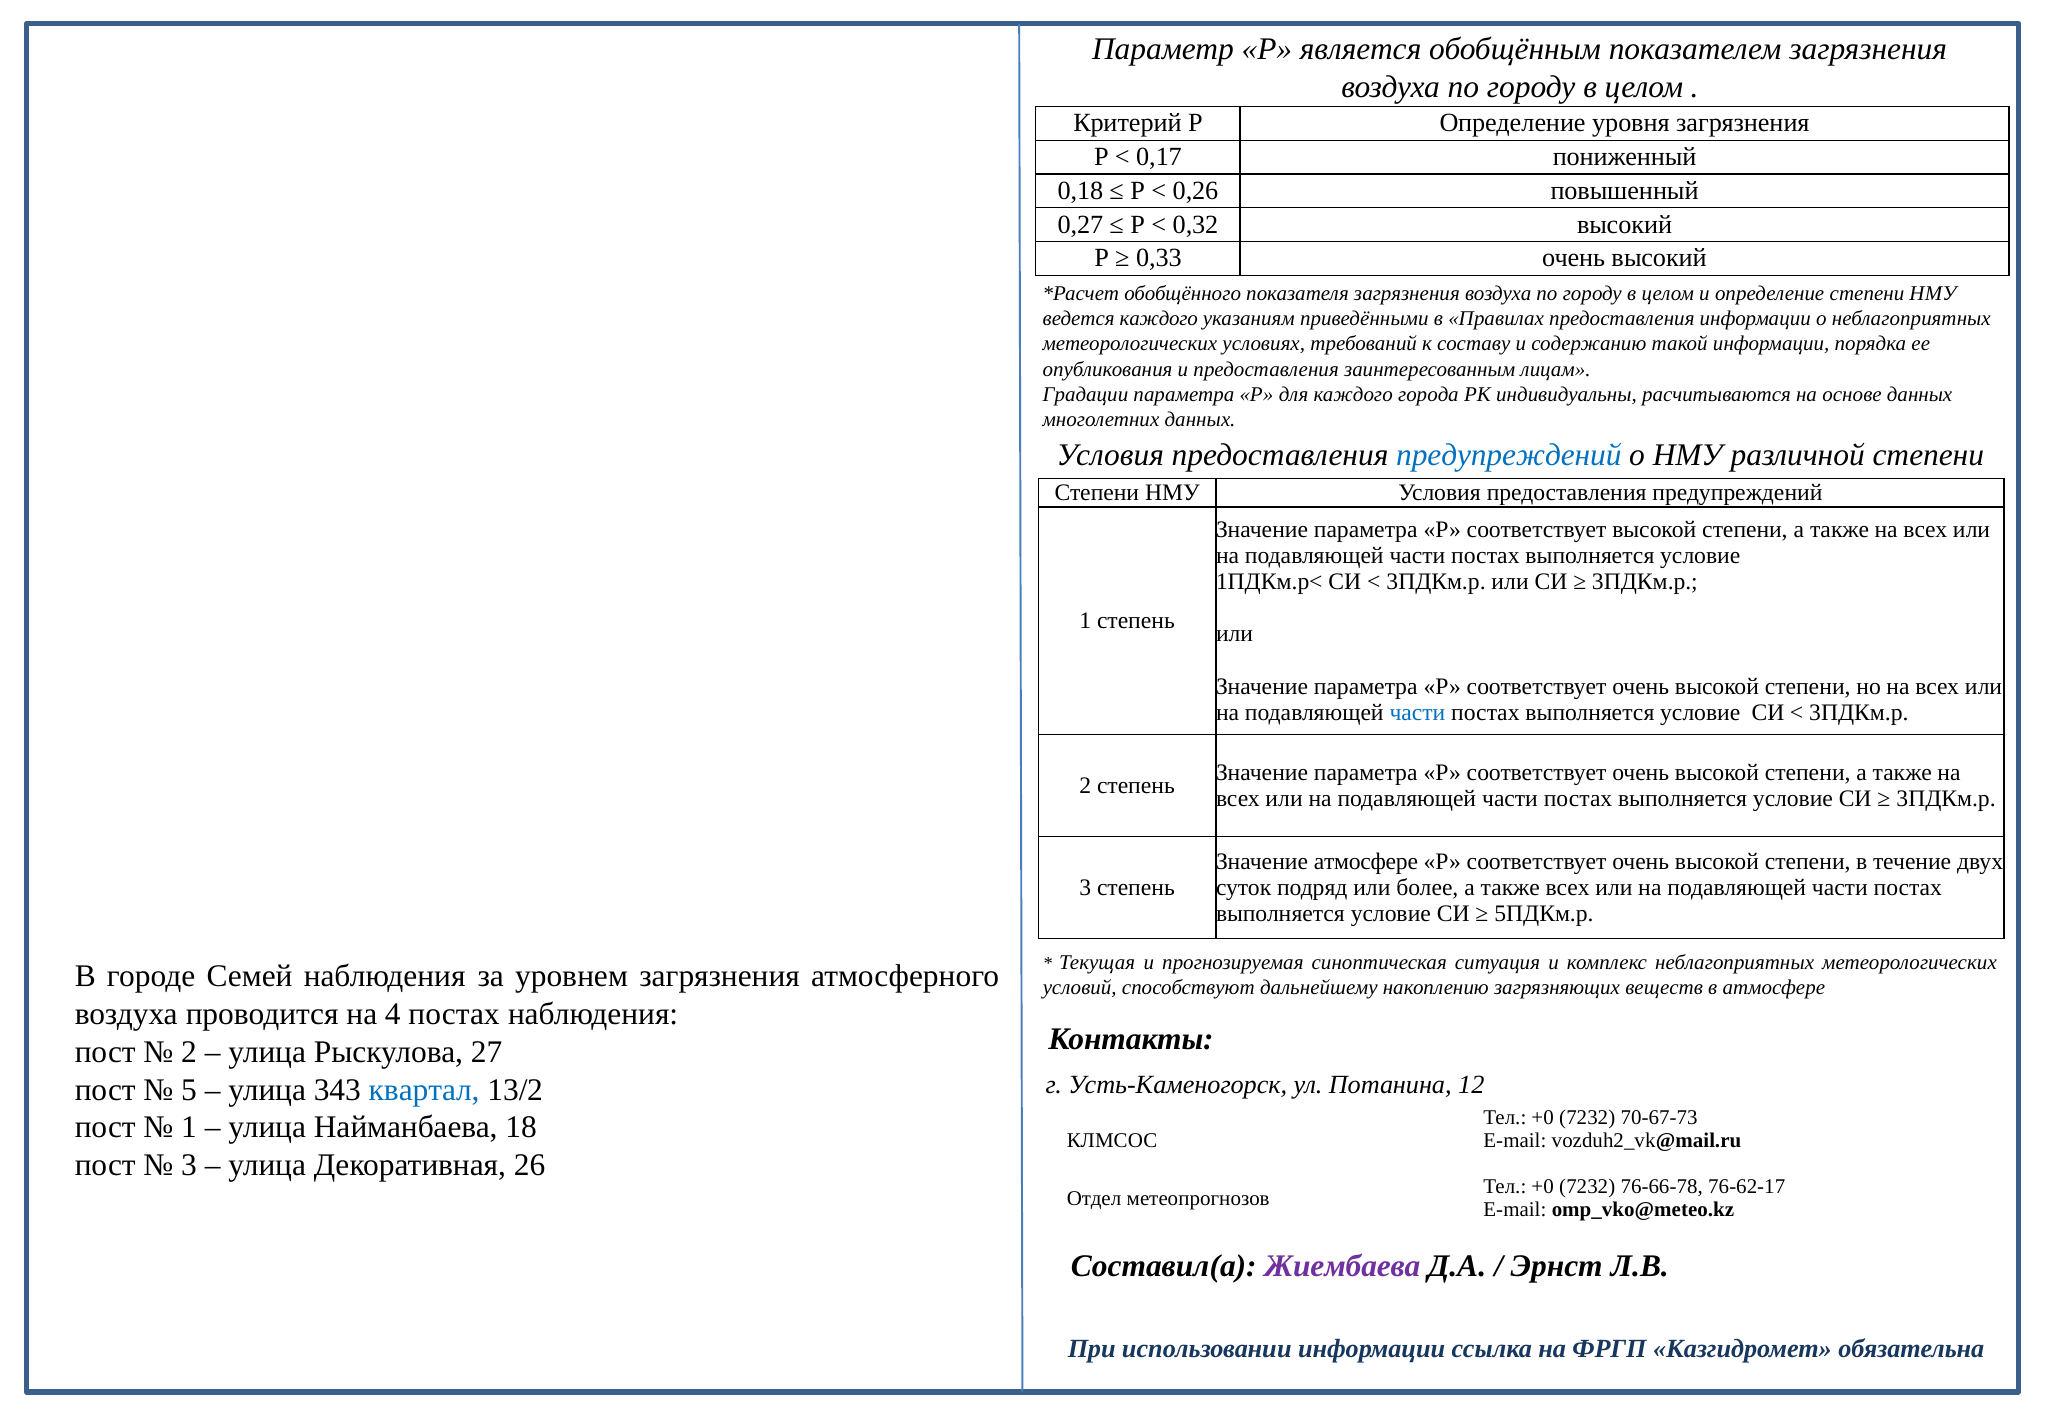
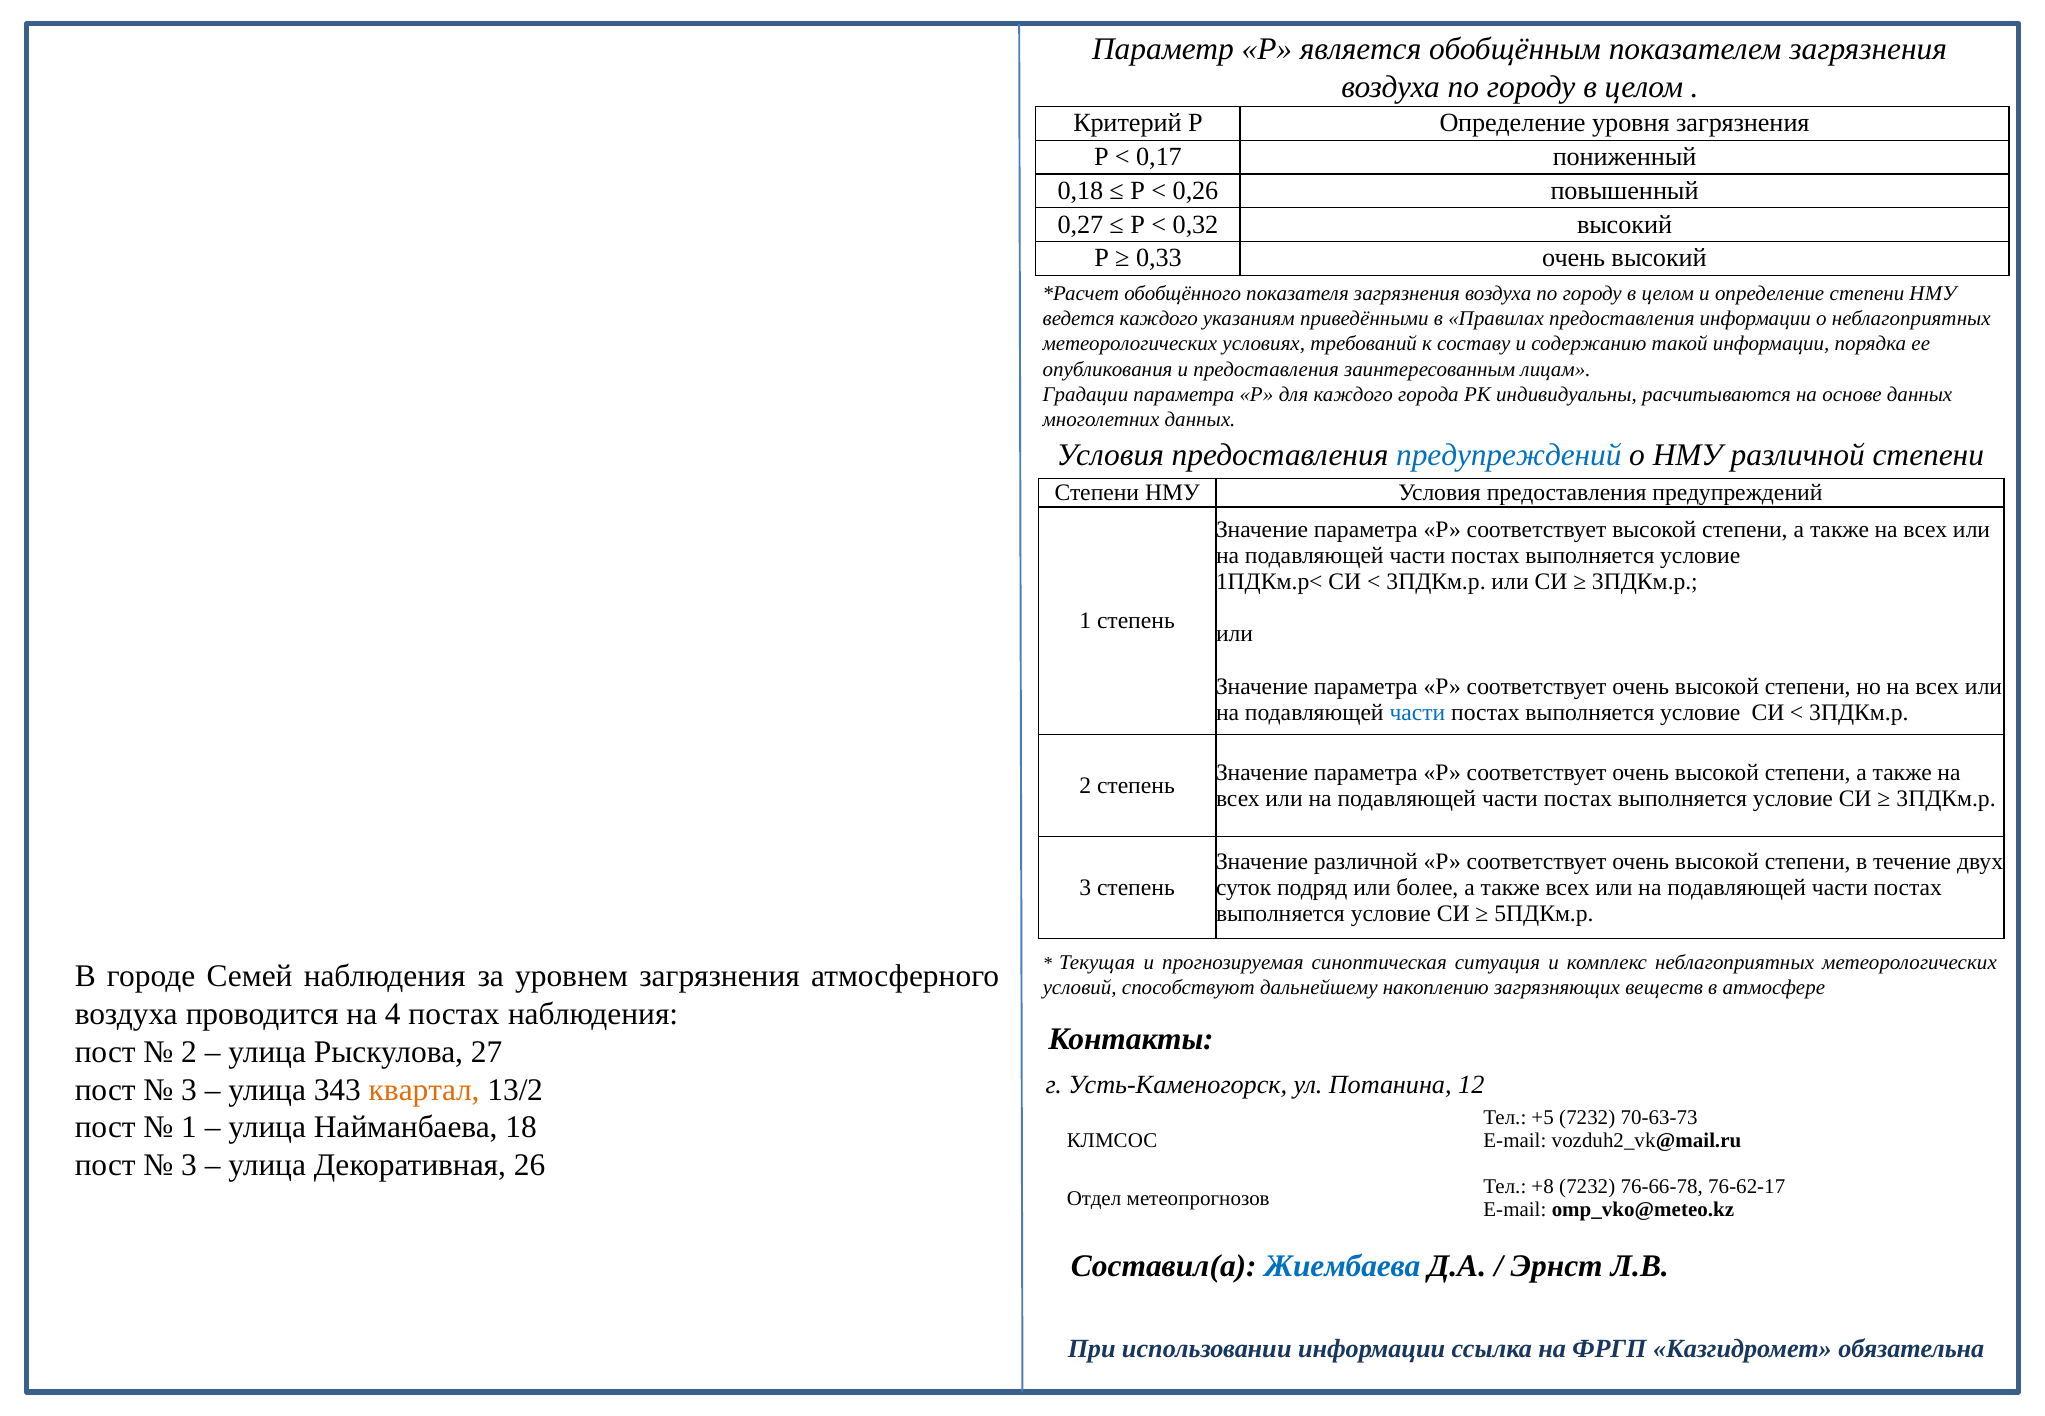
Значение атмосфере: атмосфере -> различной
5 at (189, 1090): 5 -> 3
квартал colour: blue -> orange
+0 at (1543, 1117): +0 -> +5
70-67-73: 70-67-73 -> 70-63-73
+0 at (1543, 1186): +0 -> +8
Жиембаева colour: purple -> blue
